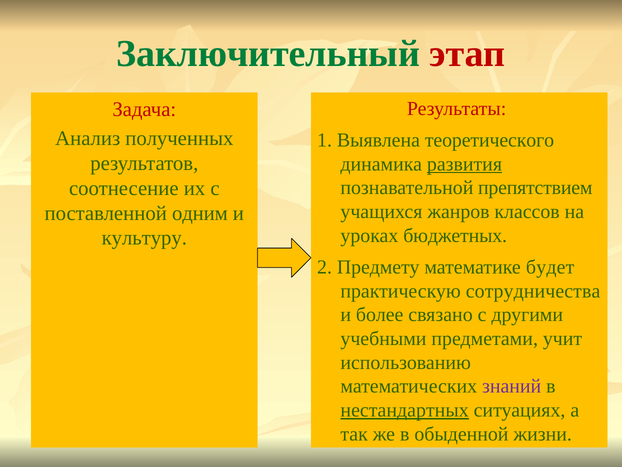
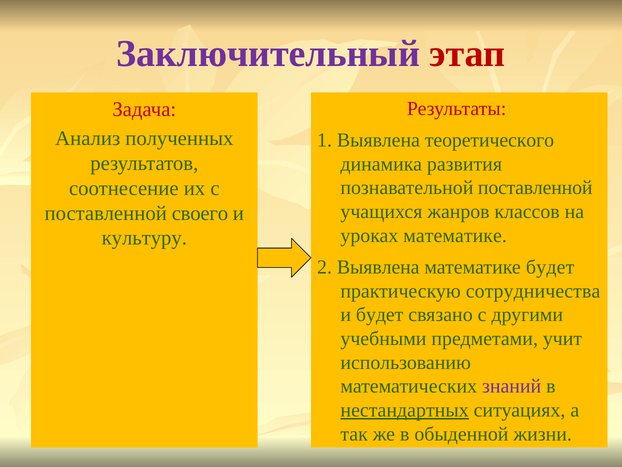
Заключительный colour: green -> purple
развития underline: present -> none
познавательной препятствием: препятствием -> поставленной
одним: одним -> своего
уроках бюджетных: бюджетных -> математике
2 Предмету: Предмету -> Выявлена
и более: более -> будет
